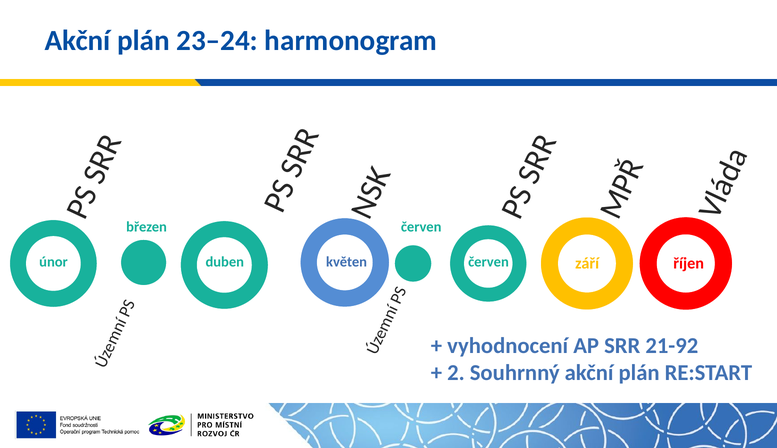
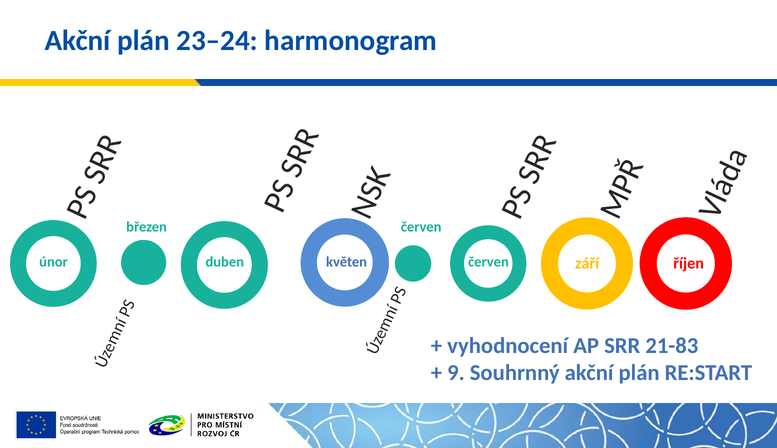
21-92: 21-92 -> 21-83
2: 2 -> 9
